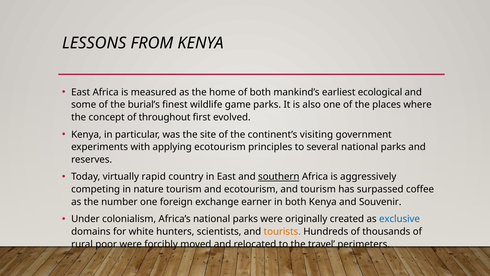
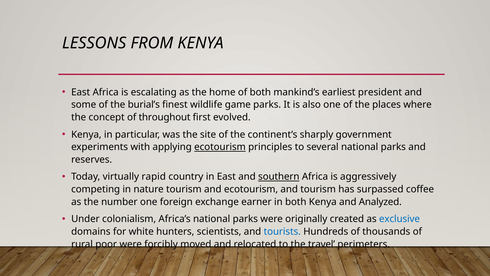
measured: measured -> escalating
ecological: ecological -> president
visiting: visiting -> sharply
ecotourism at (220, 147) underline: none -> present
Souvenir: Souvenir -> Analyzed
tourists colour: orange -> blue
